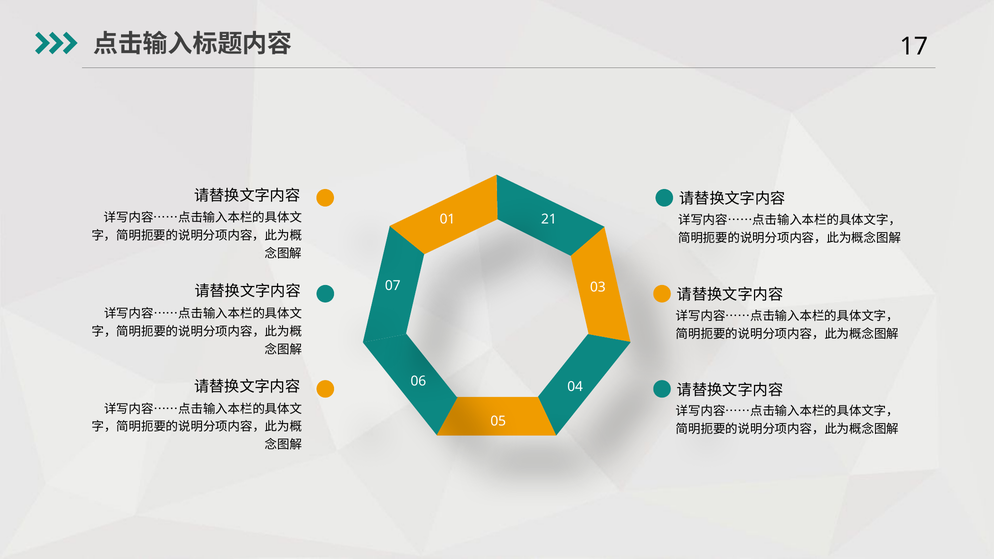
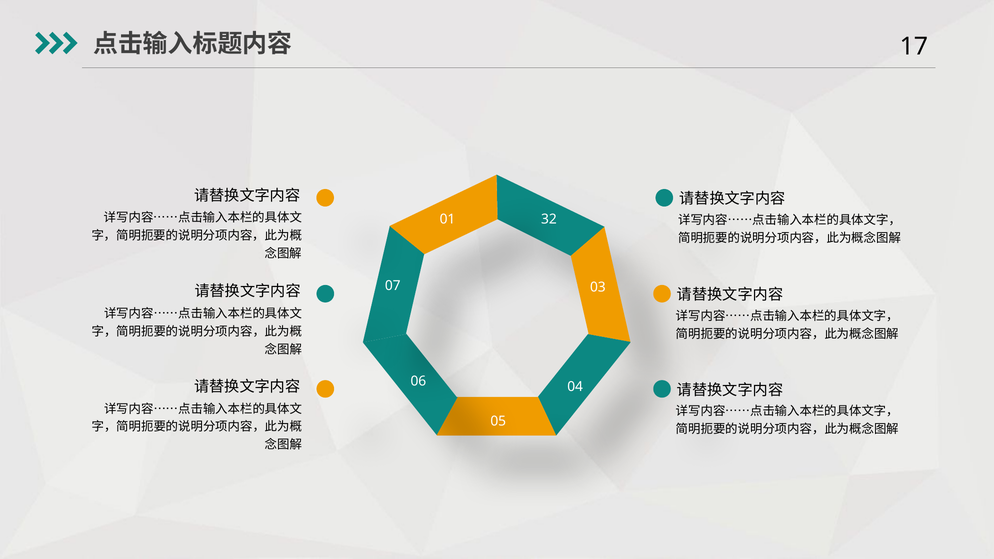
21: 21 -> 32
